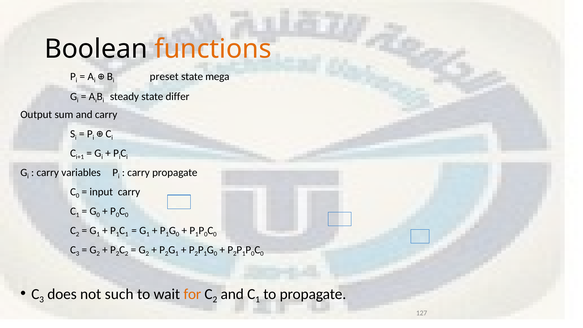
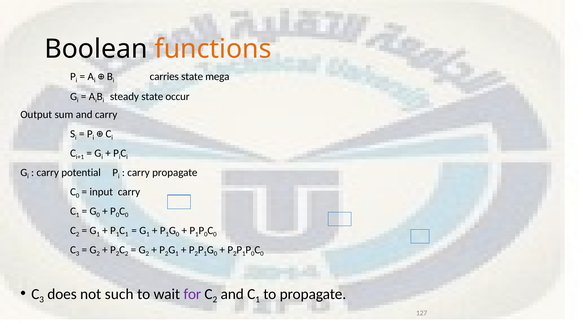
preset: preset -> carries
differ: differ -> occur
variables: variables -> potential
for colour: orange -> purple
